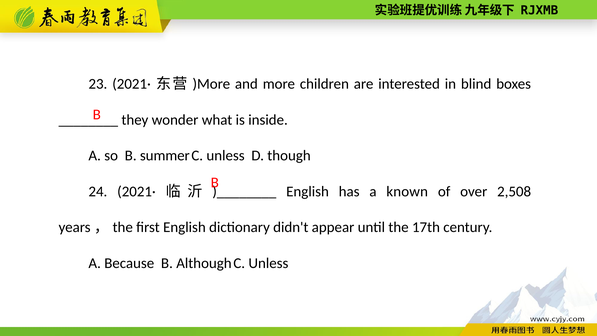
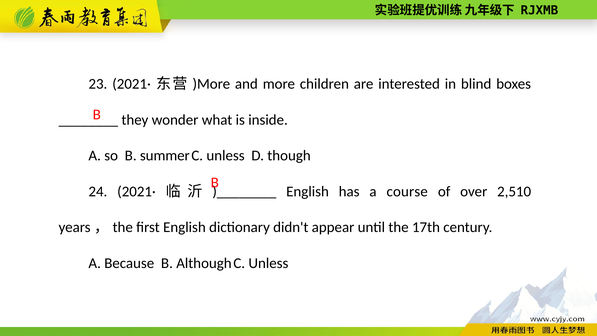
known: known -> course
2,508: 2,508 -> 2,510
